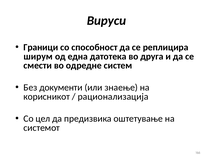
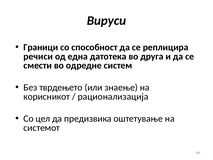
ширум: ширум -> речиси
документи: документи -> тврдењето
